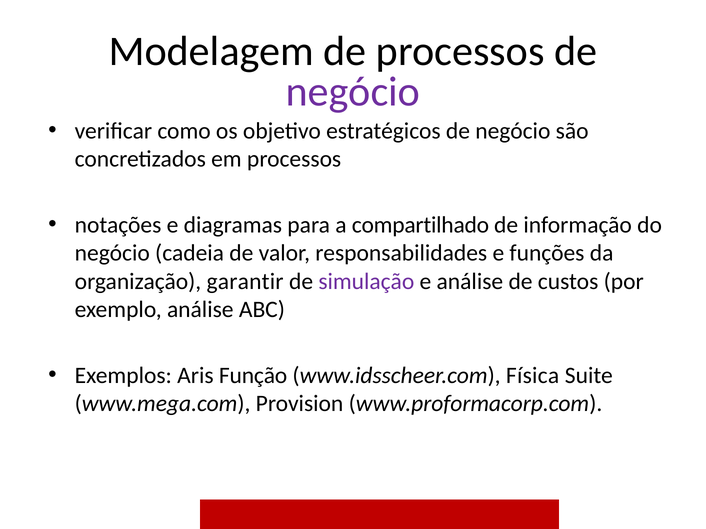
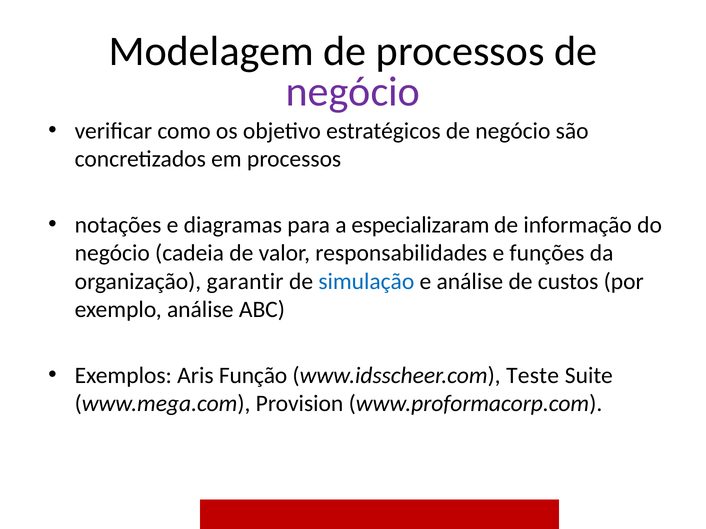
compartilhado: compartilhado -> especializaram
simulação colour: purple -> blue
Física: Física -> Teste
